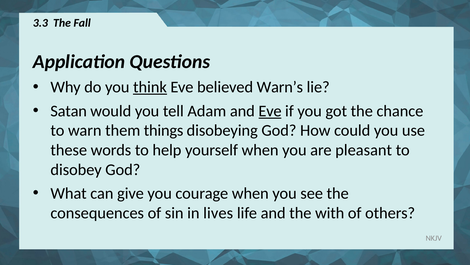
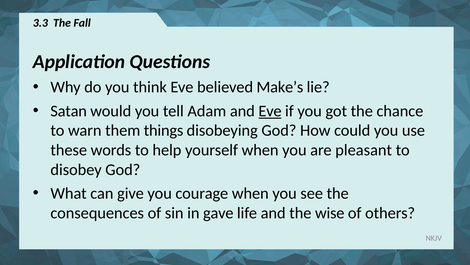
think underline: present -> none
Warn’s: Warn’s -> Make’s
lives: lives -> gave
with: with -> wise
